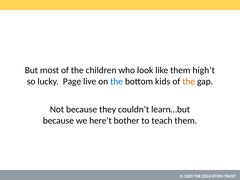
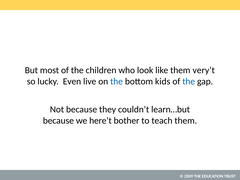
high’t: high’t -> very’t
Page: Page -> Even
the at (189, 81) colour: orange -> blue
